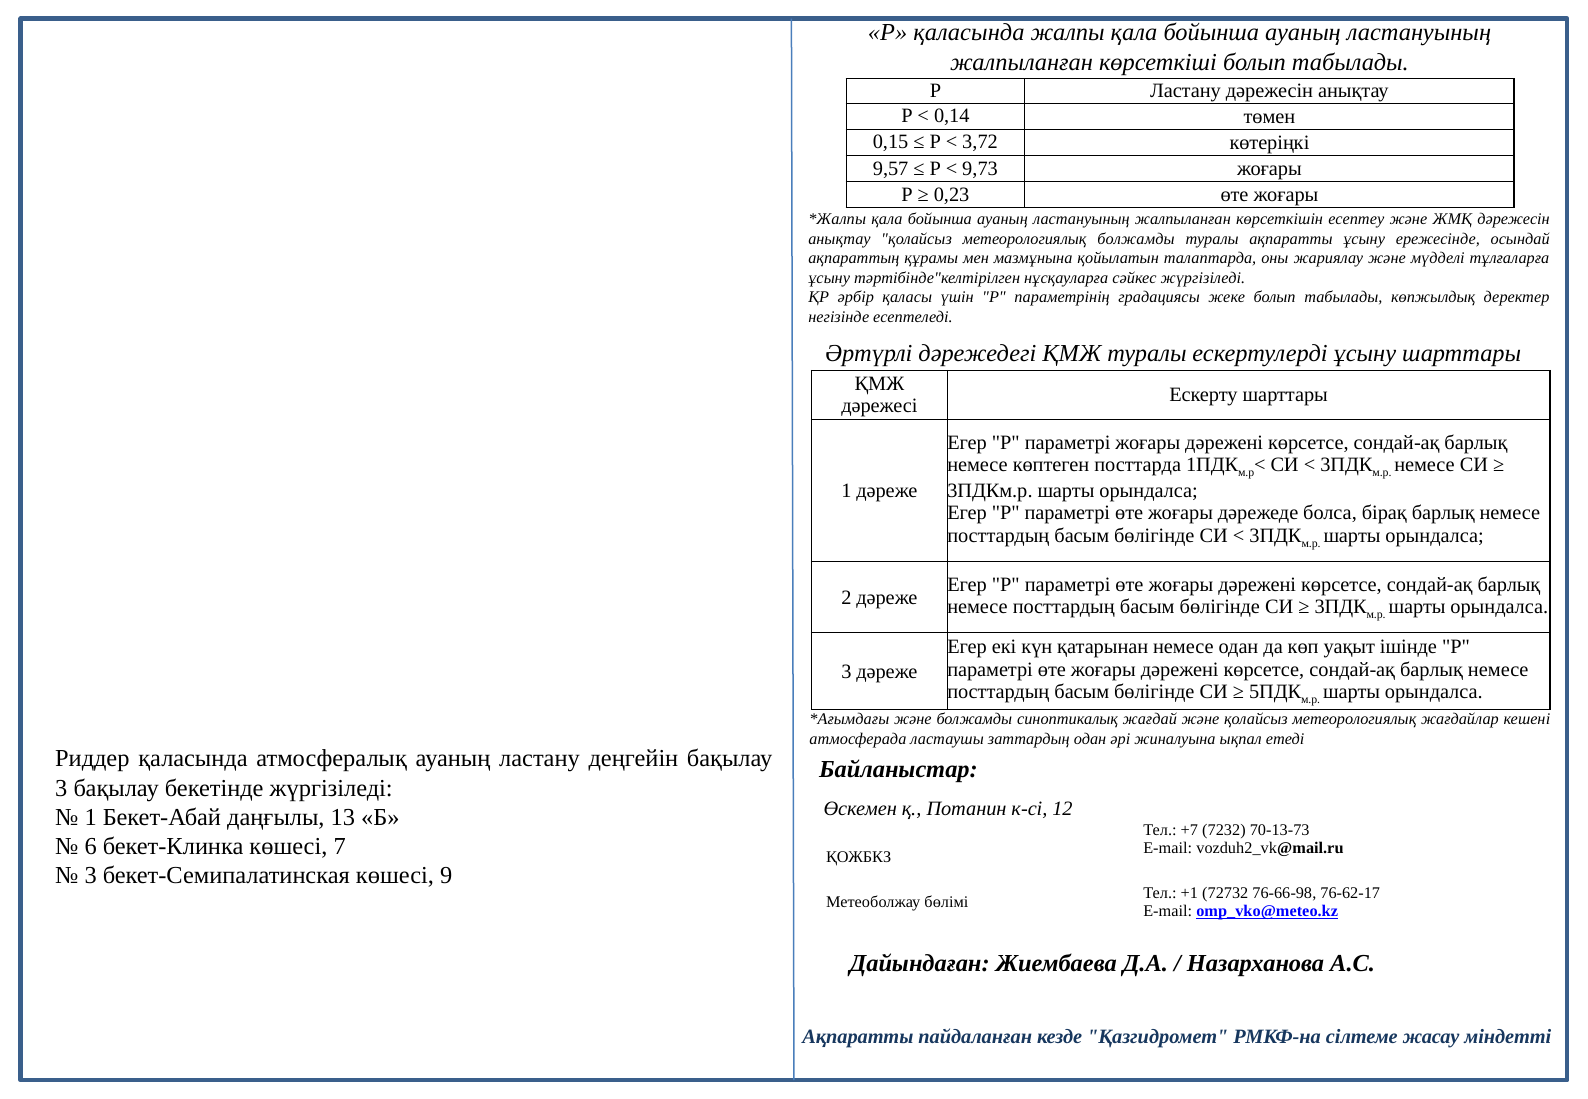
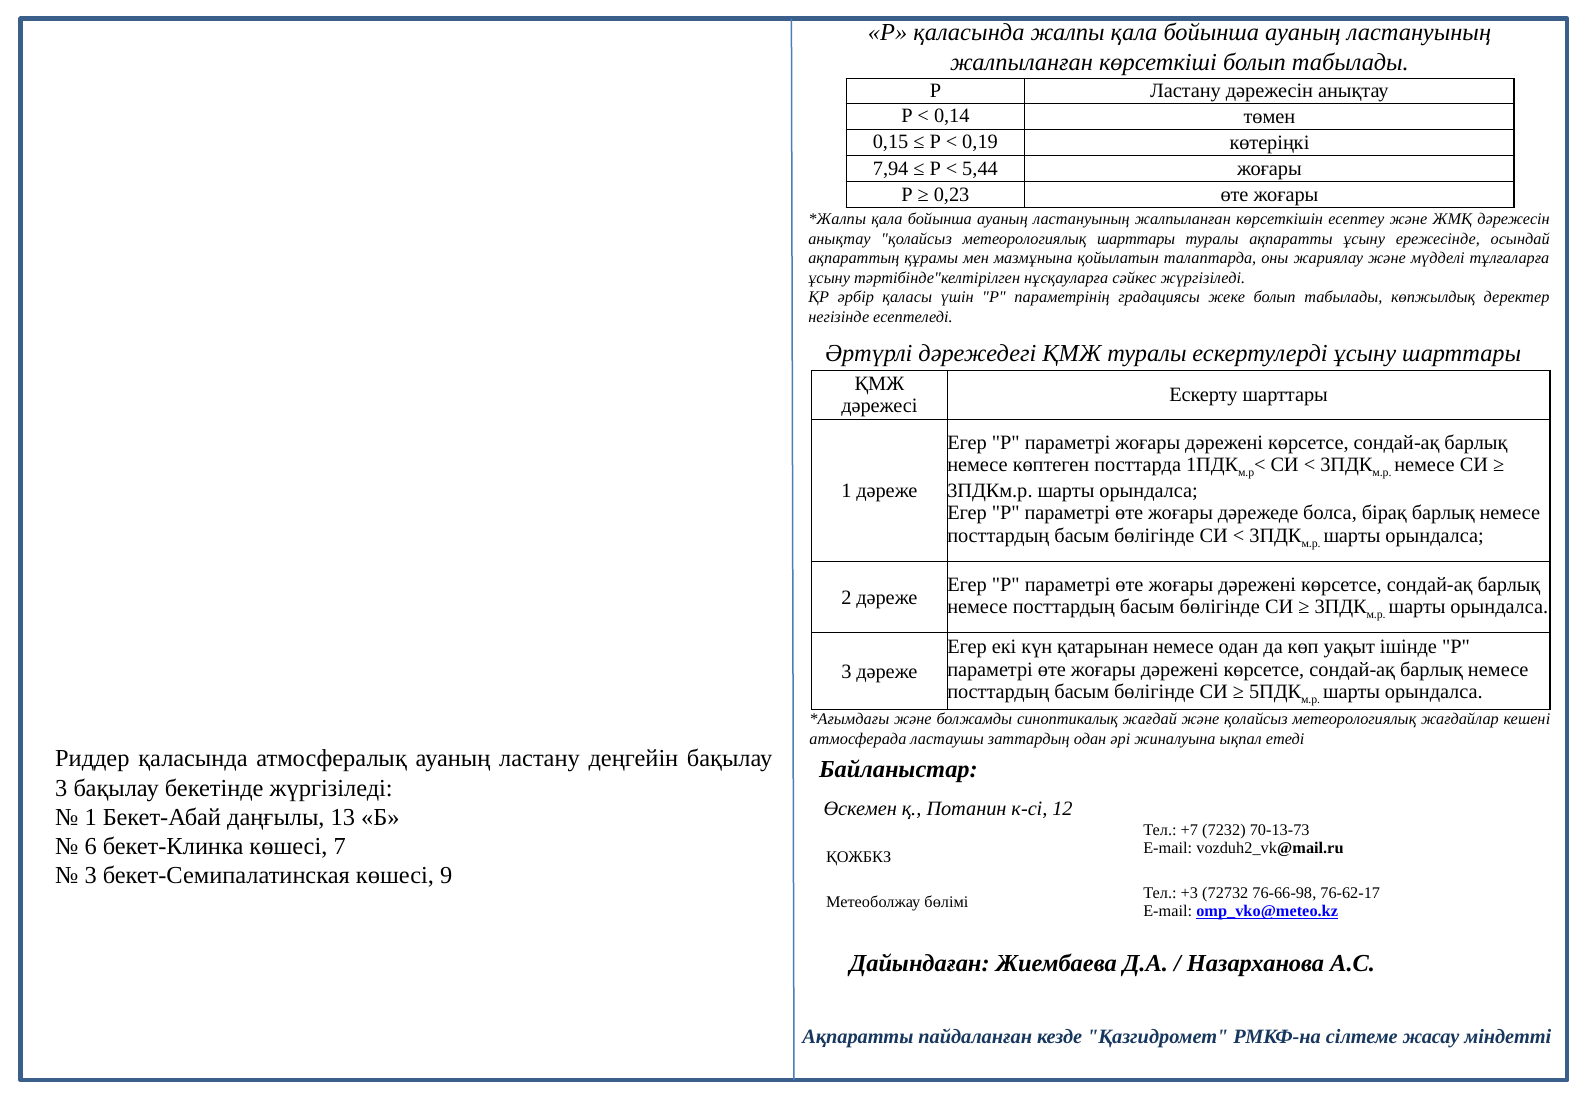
3,72: 3,72 -> 0,19
9,57: 9,57 -> 7,94
9,73: 9,73 -> 5,44
метеорологиялық болжамды: болжамды -> шарттары
+1: +1 -> +3
